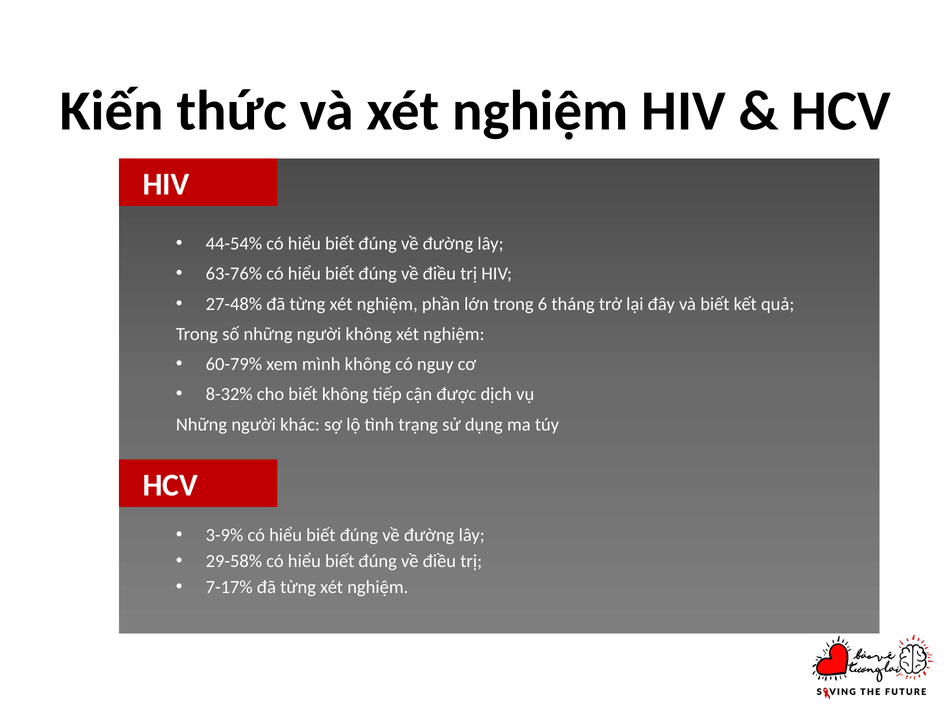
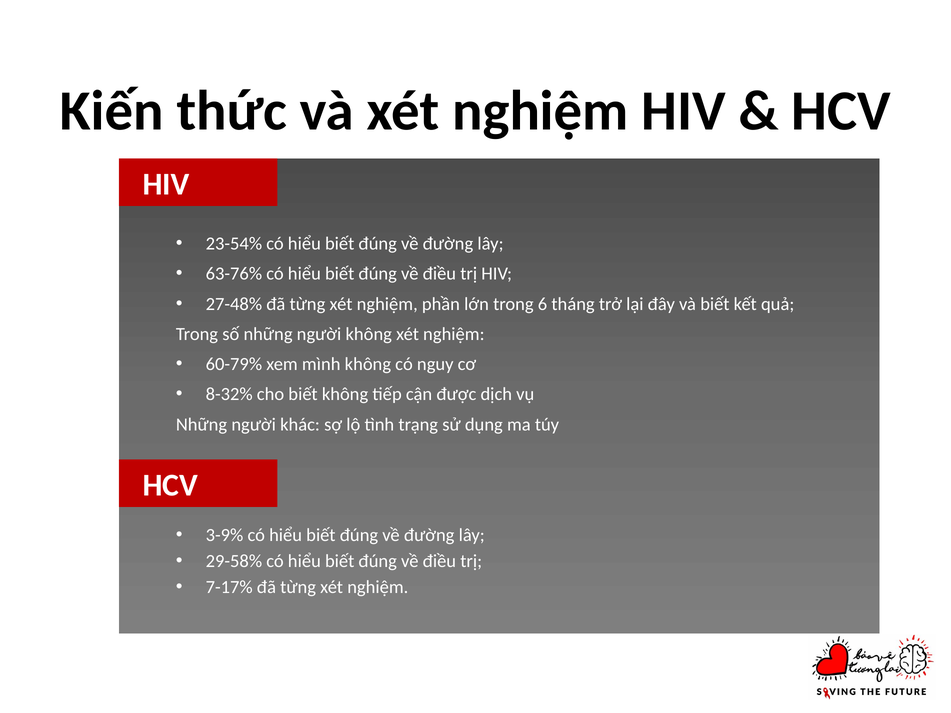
44-54%: 44-54% -> 23-54%
